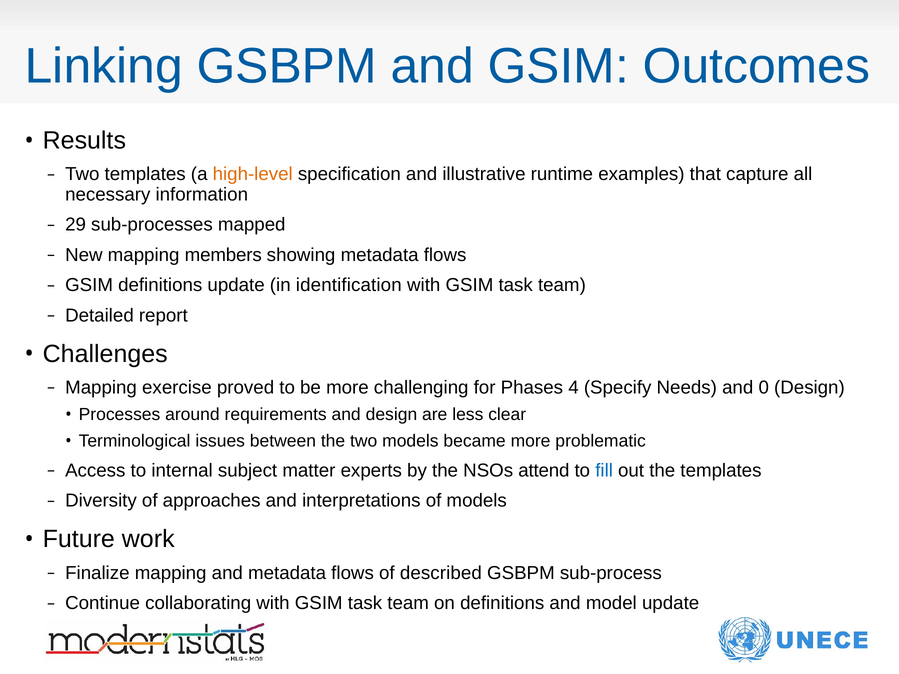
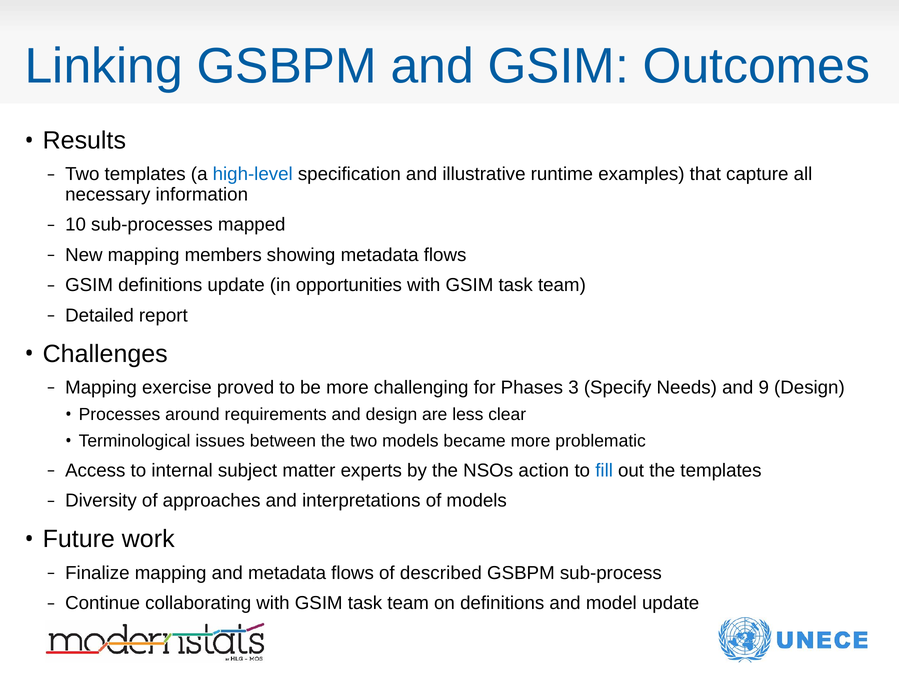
high-level colour: orange -> blue
29: 29 -> 10
identification: identification -> opportunities
4: 4 -> 3
0: 0 -> 9
attend: attend -> action
